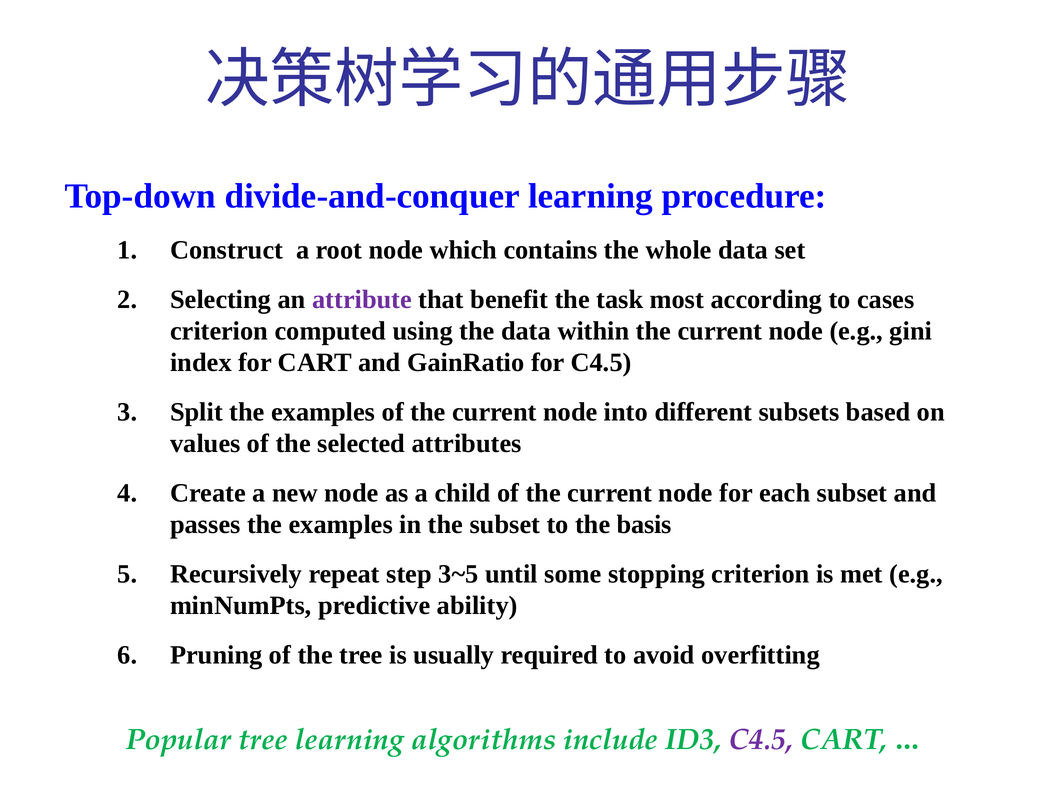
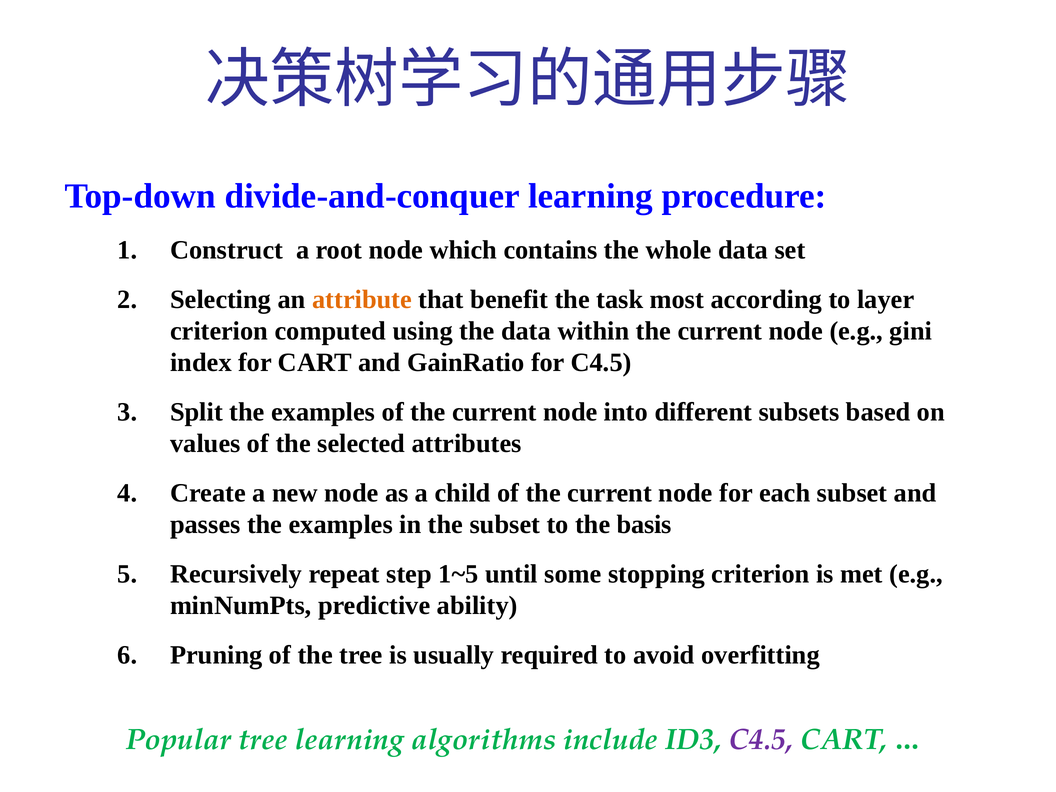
attribute colour: purple -> orange
cases: cases -> layer
3~5: 3~5 -> 1~5
